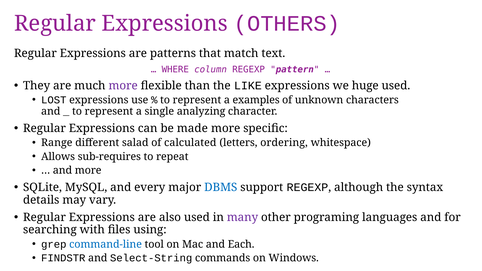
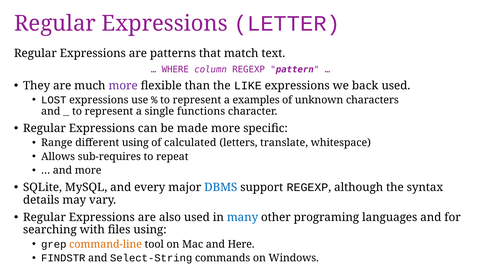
OTHERS: OTHERS -> LETTER
huge: huge -> back
analyzing: analyzing -> functions
different salad: salad -> using
ordering: ordering -> translate
many colour: purple -> blue
command-line colour: blue -> orange
Each: Each -> Here
